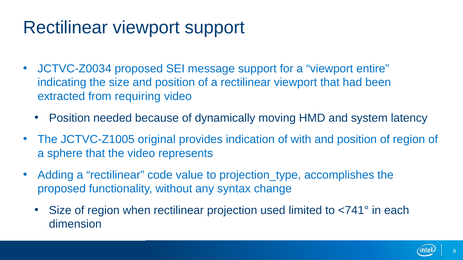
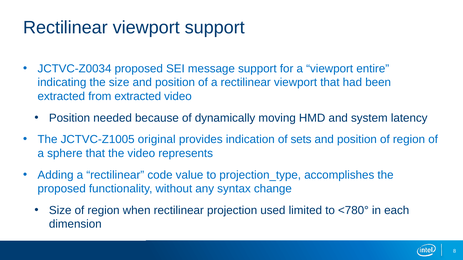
from requiring: requiring -> extracted
with: with -> sets
<741°: <741° -> <780°
